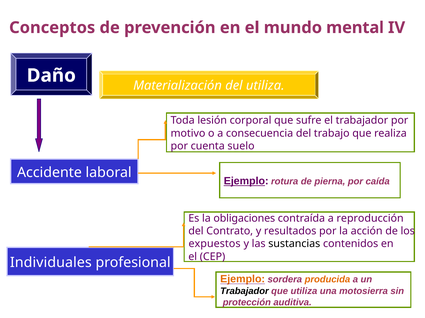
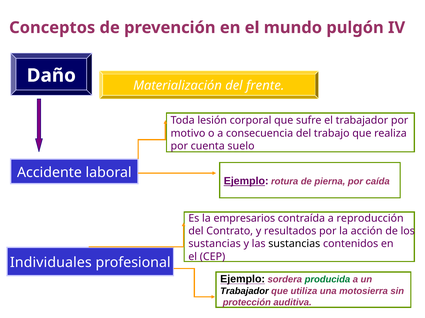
mental: mental -> pulgón
del utiliza: utiliza -> frente
obligaciones: obligaciones -> empresarios
expuestos at (215, 244): expuestos -> sustancias
Ejemplo at (243, 280) colour: orange -> black
producida colour: orange -> green
